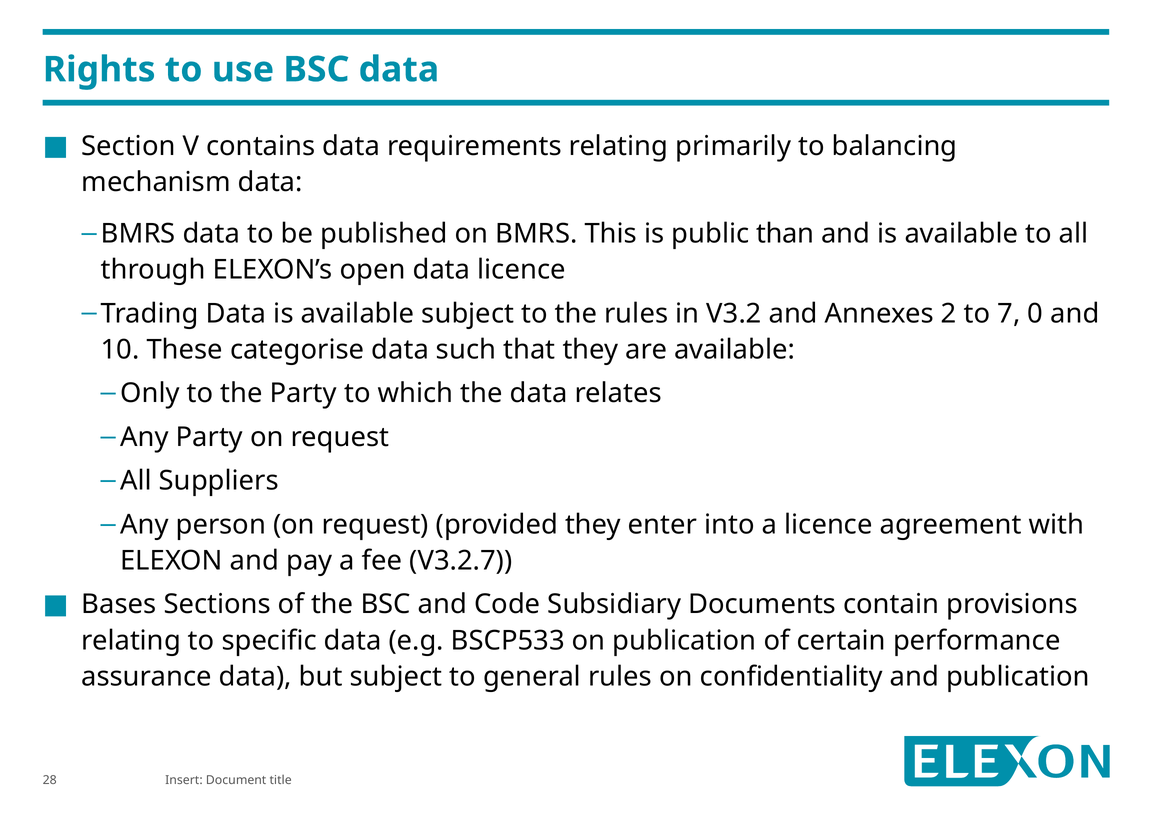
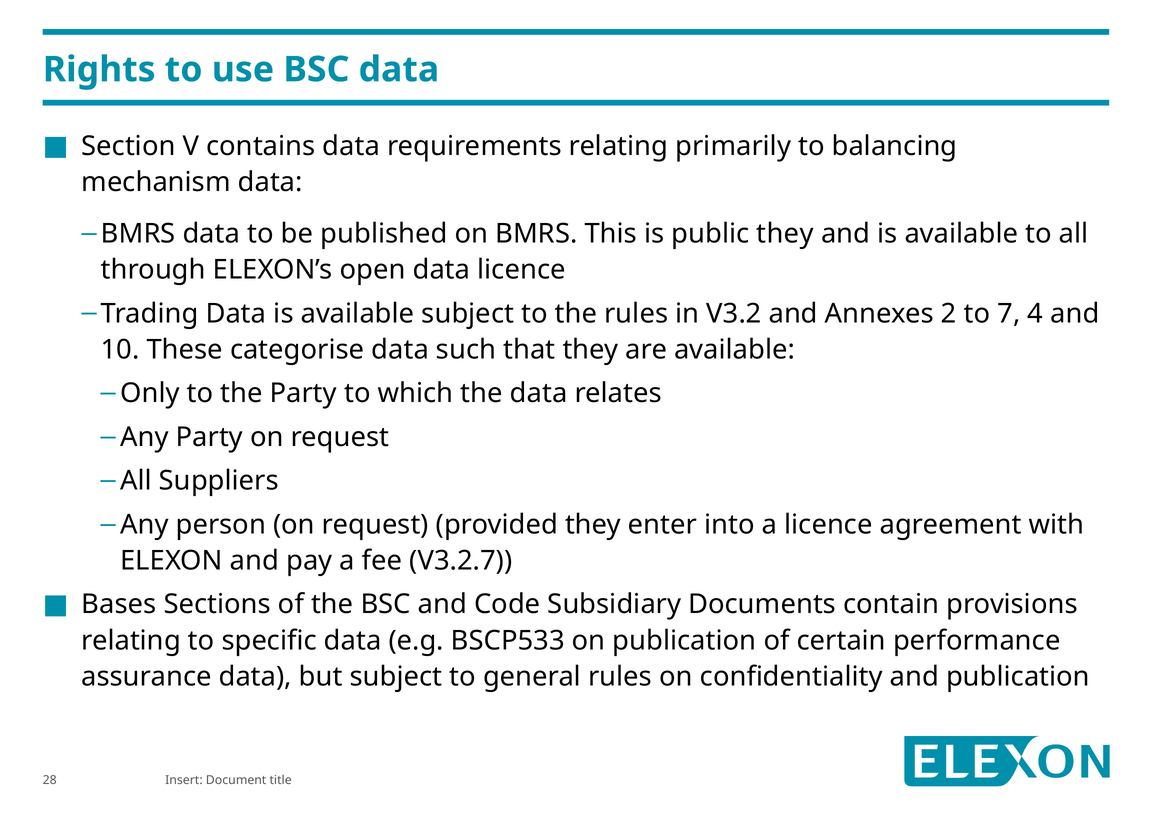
public than: than -> they
0: 0 -> 4
